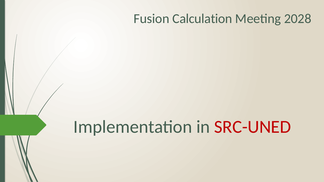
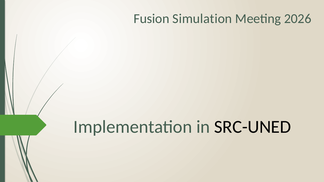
Calculation: Calculation -> Simulation
2028: 2028 -> 2026
SRC-UNED colour: red -> black
